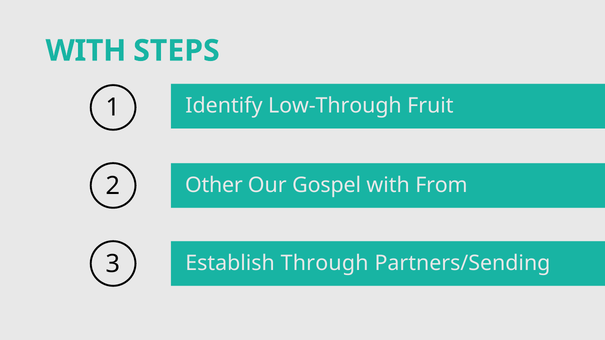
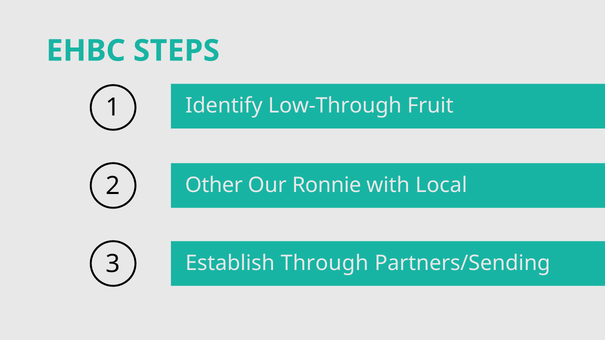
WITH at (86, 51): WITH -> EHBC
Gospel: Gospel -> Ronnie
From: From -> Local
